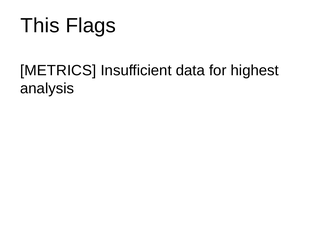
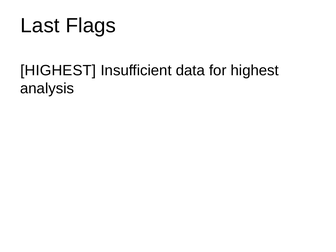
This: This -> Last
METRICS at (58, 70): METRICS -> HIGHEST
